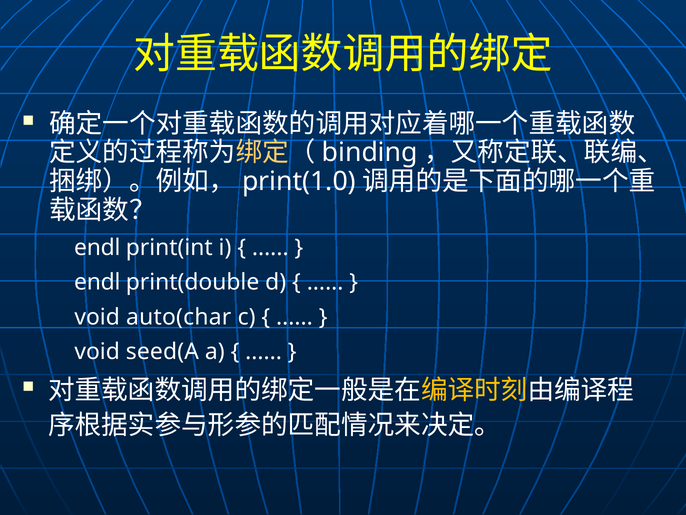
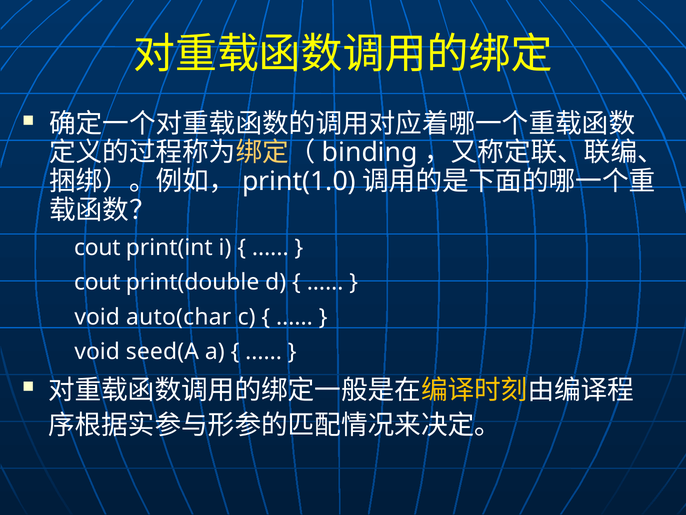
endl at (97, 247): endl -> cout
endl at (97, 282): endl -> cout
